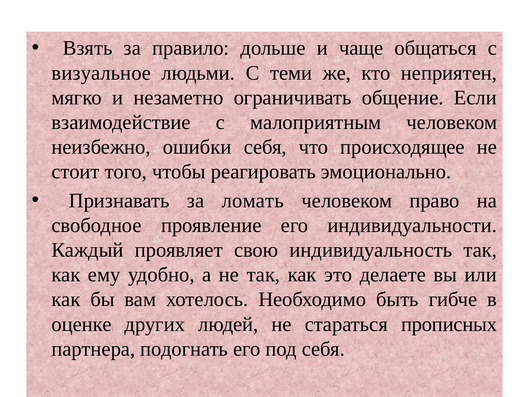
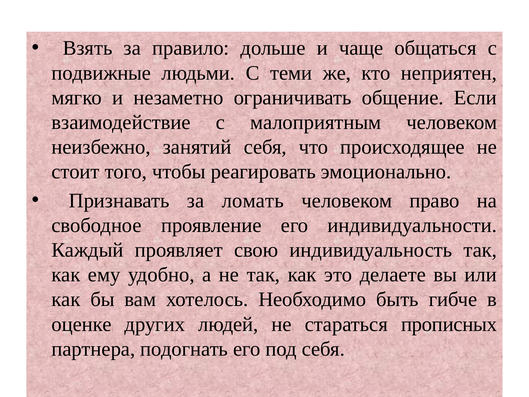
визуальное: визуальное -> подвижные
ошибки: ошибки -> занятий
